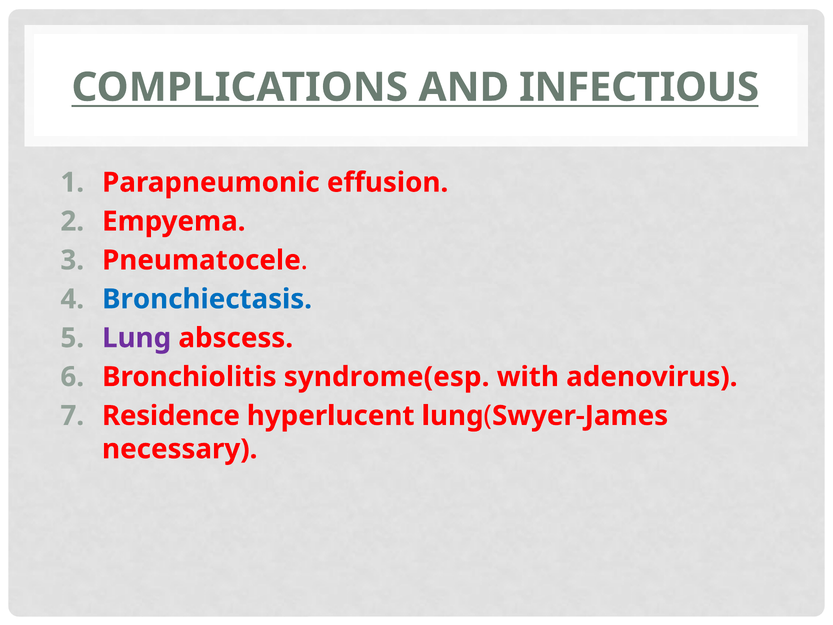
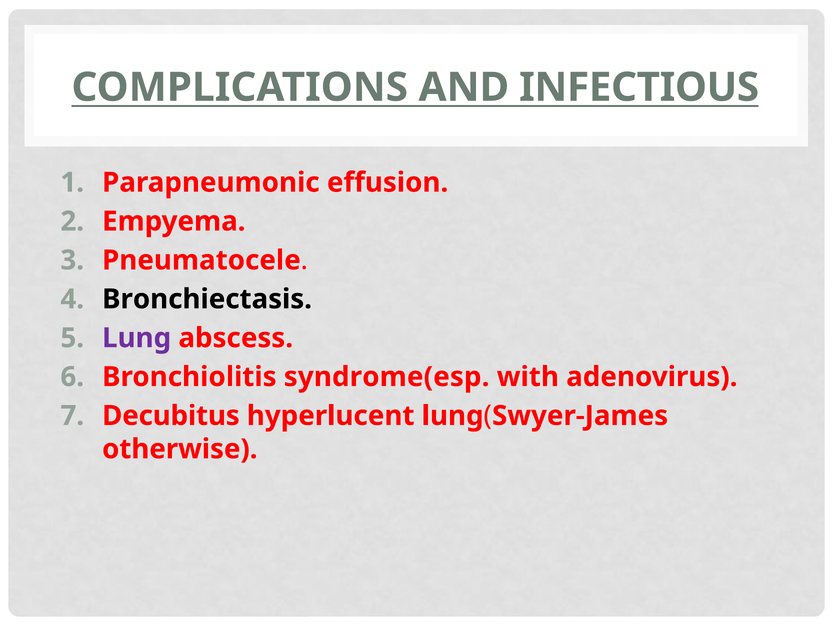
Bronchiectasis colour: blue -> black
Residence: Residence -> Decubitus
necessary: necessary -> otherwise
